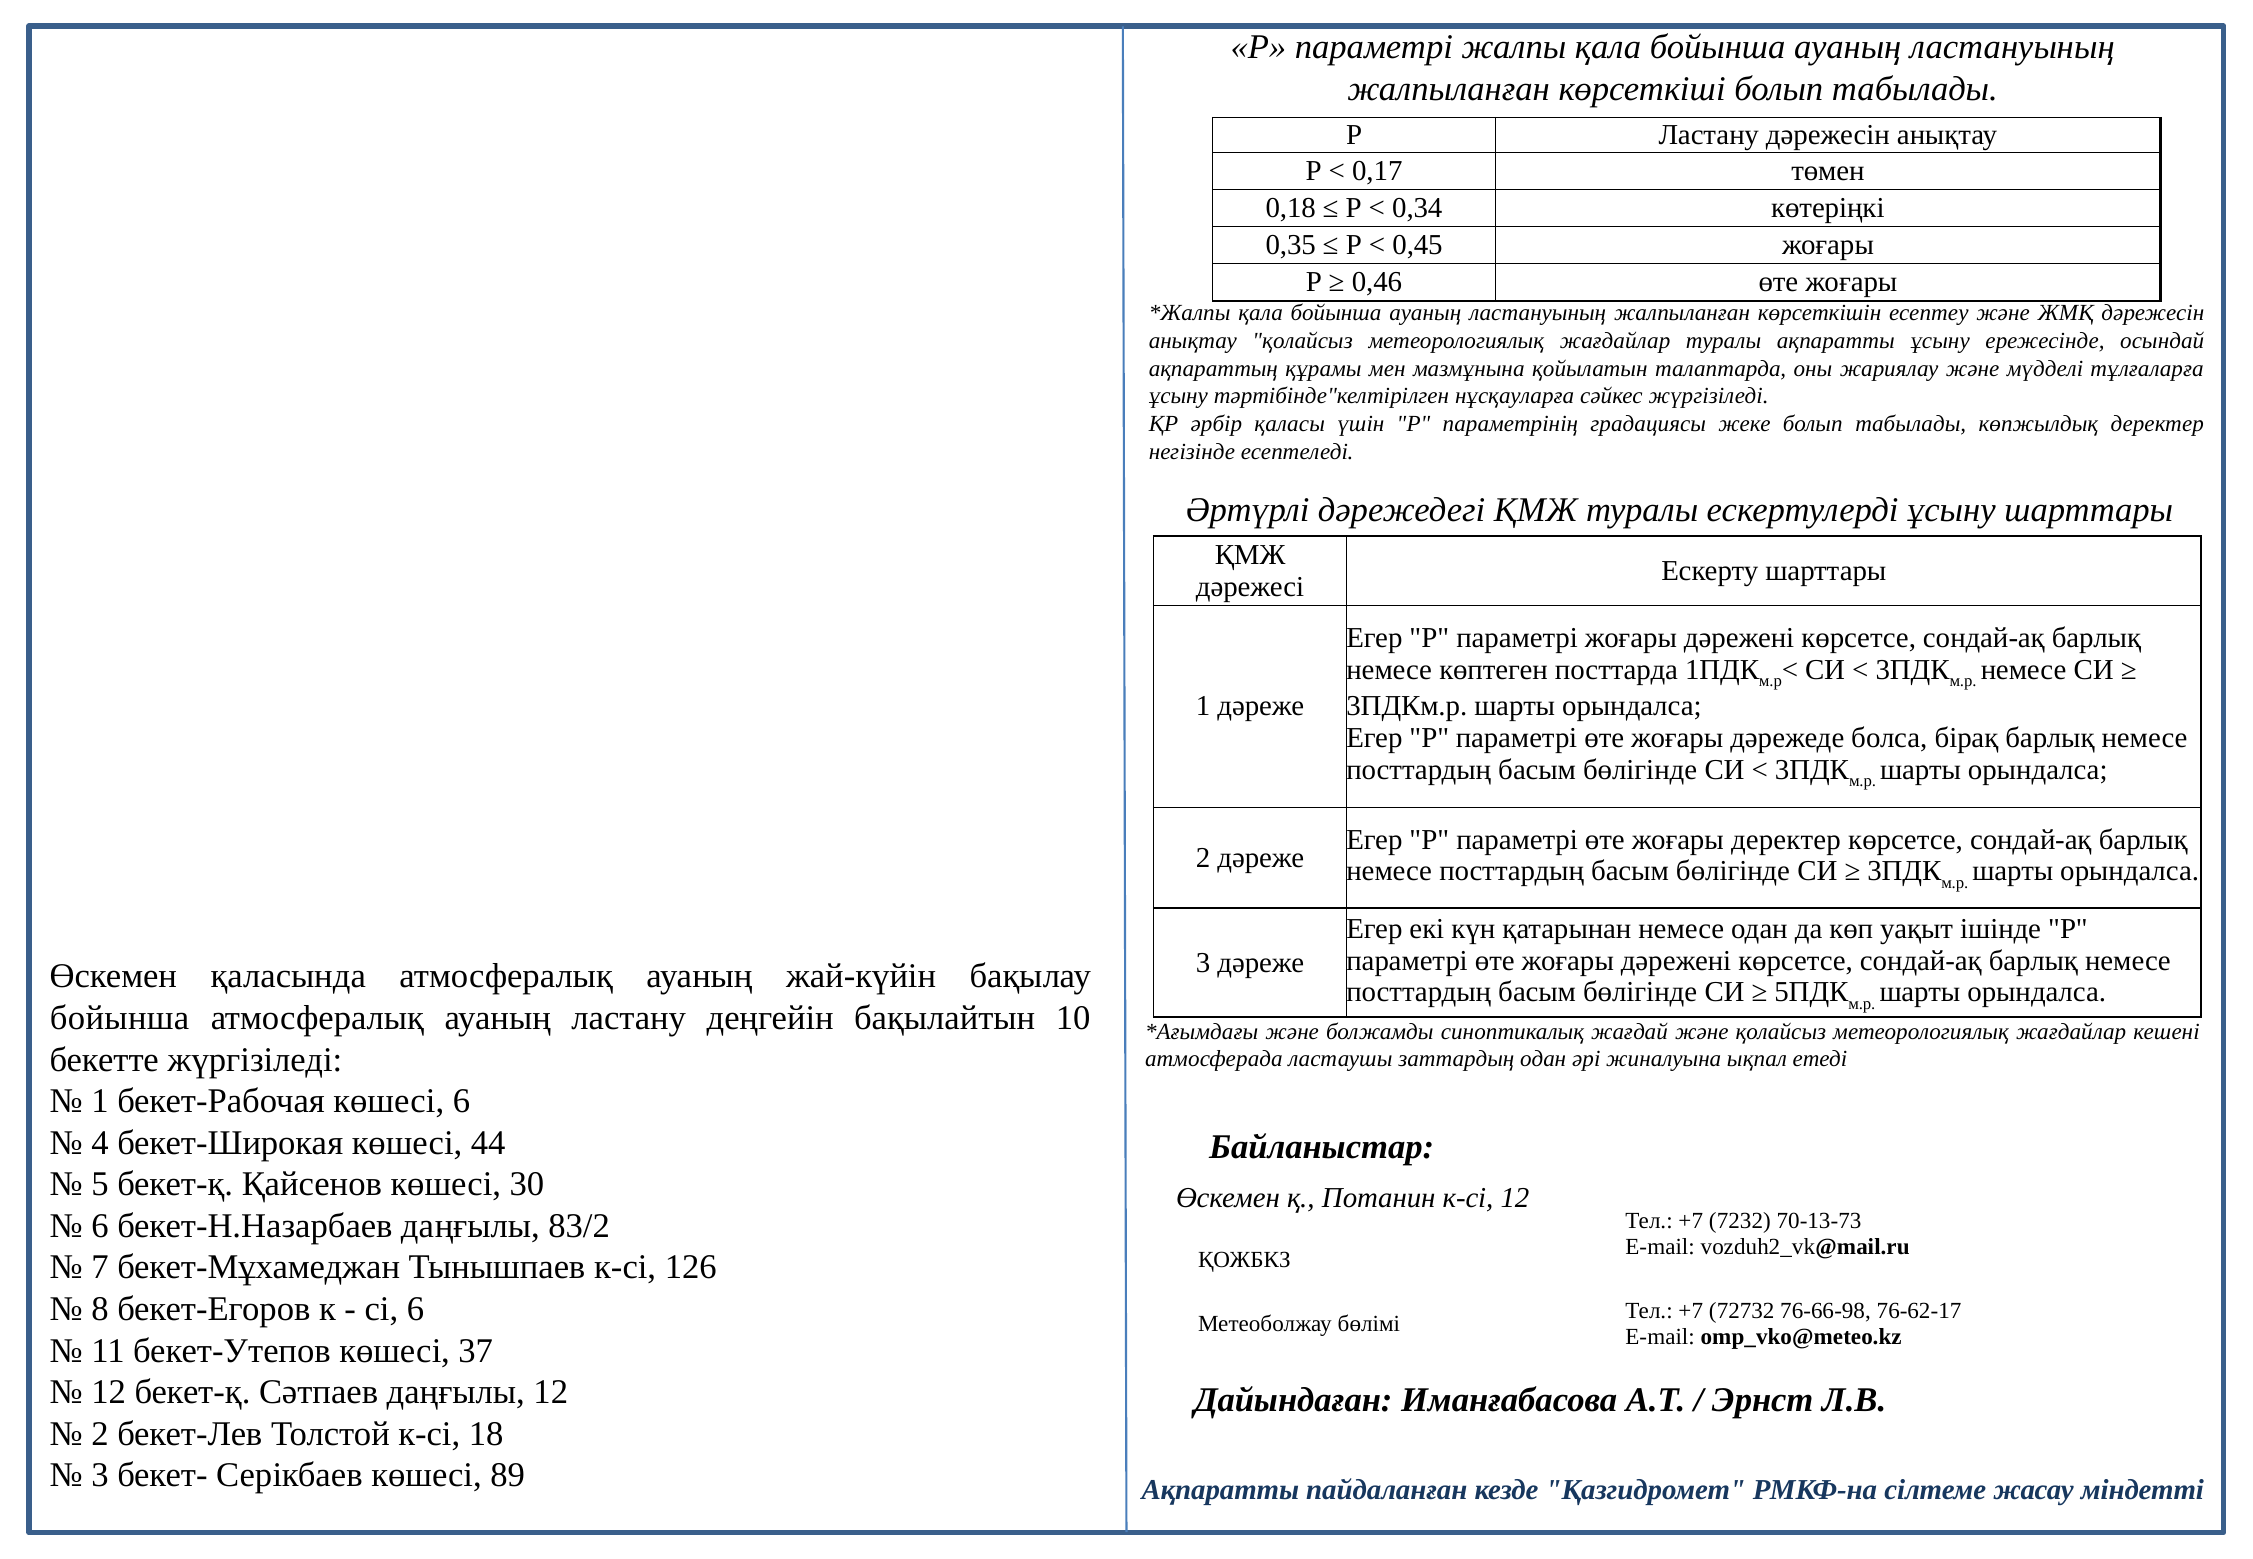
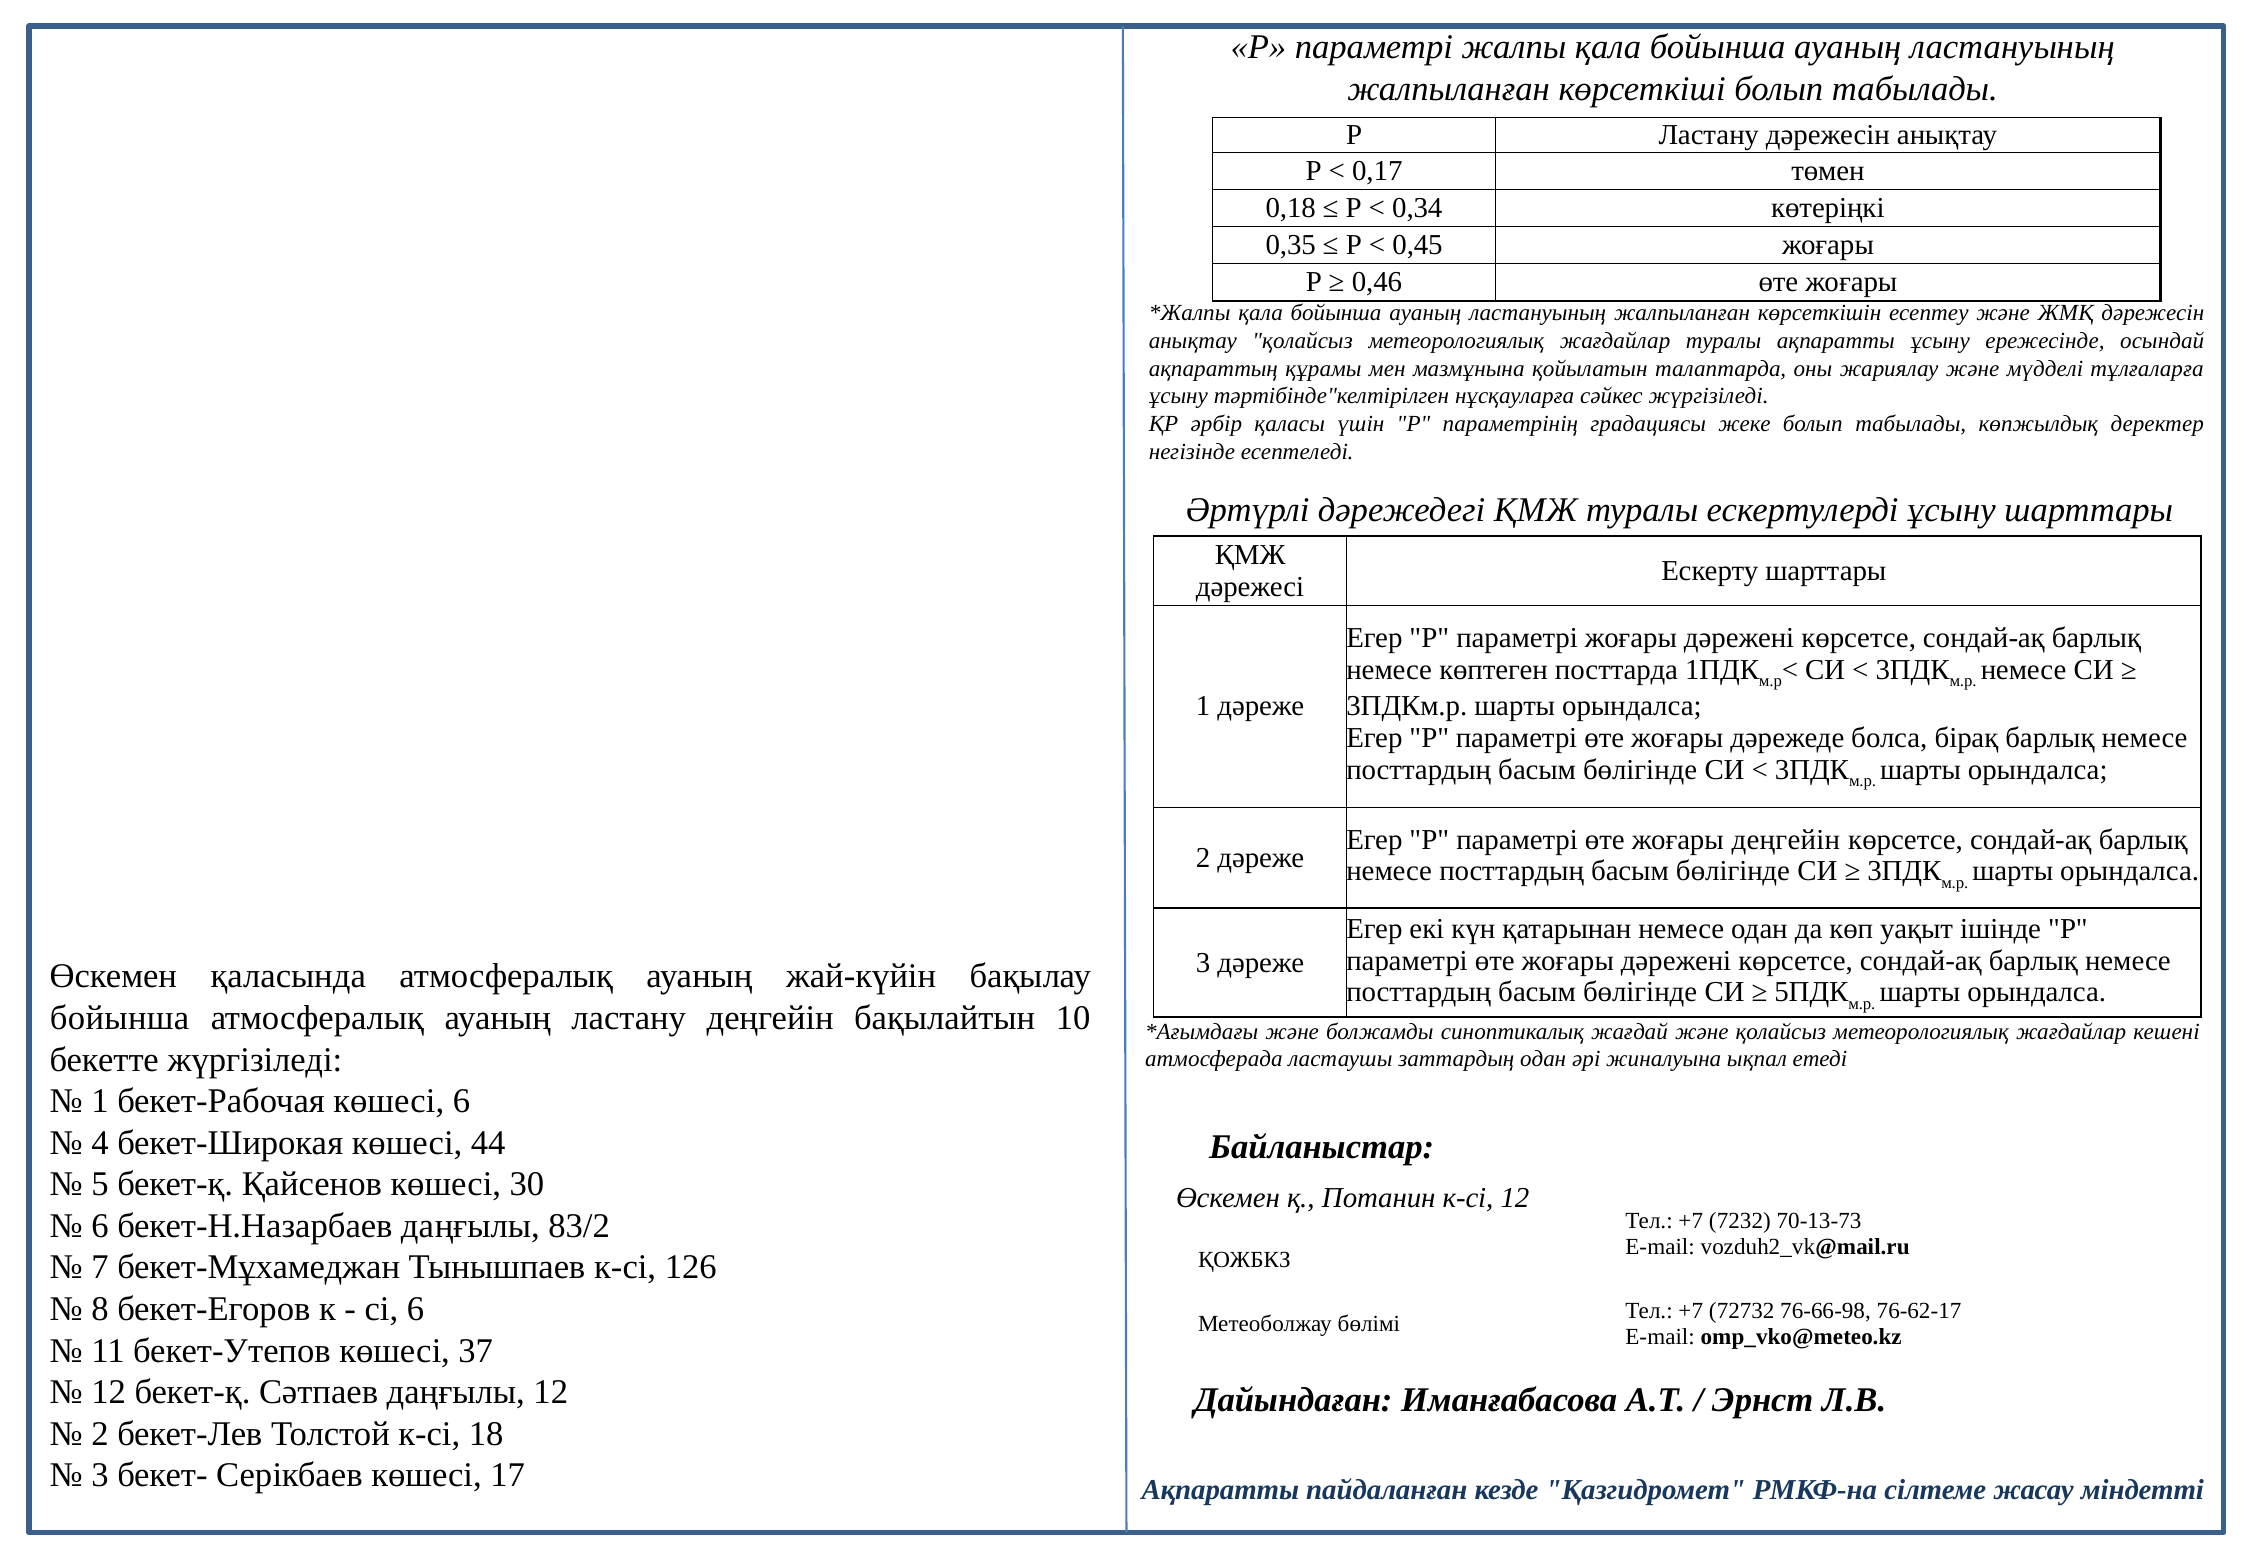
жоғары деректер: деректер -> деңгейін
89: 89 -> 17
